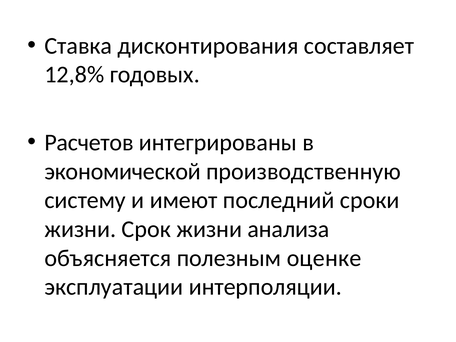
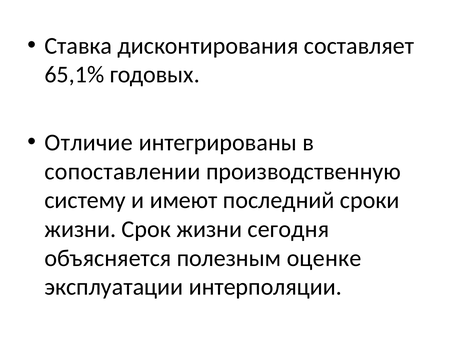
12,8%: 12,8% -> 65,1%
Расчетов: Расчетов -> Отличие
экономической: экономической -> сопоставлении
анализа: анализа -> сегодня
